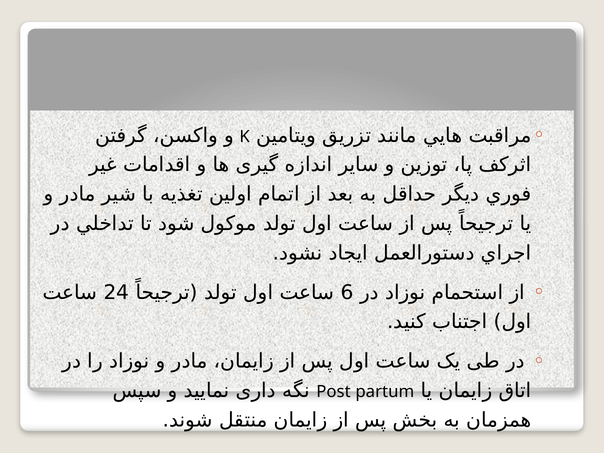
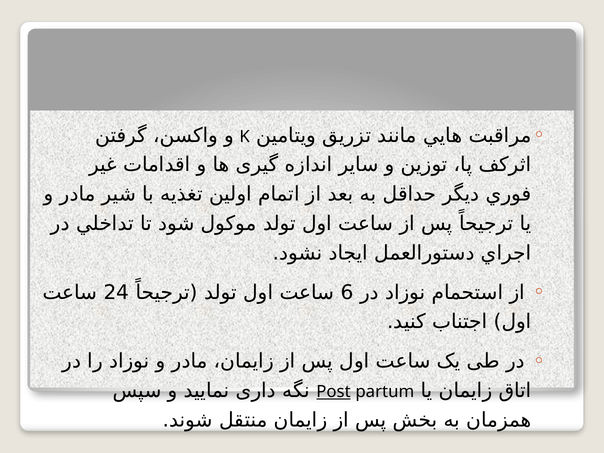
Post underline: none -> present
